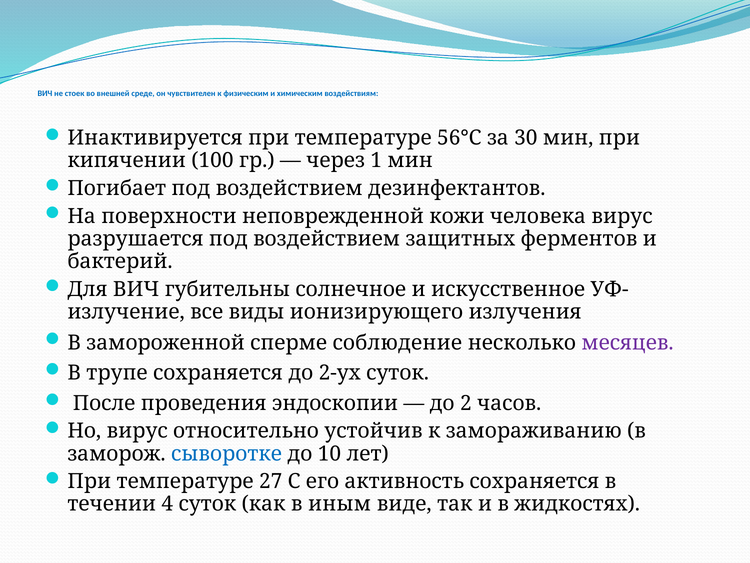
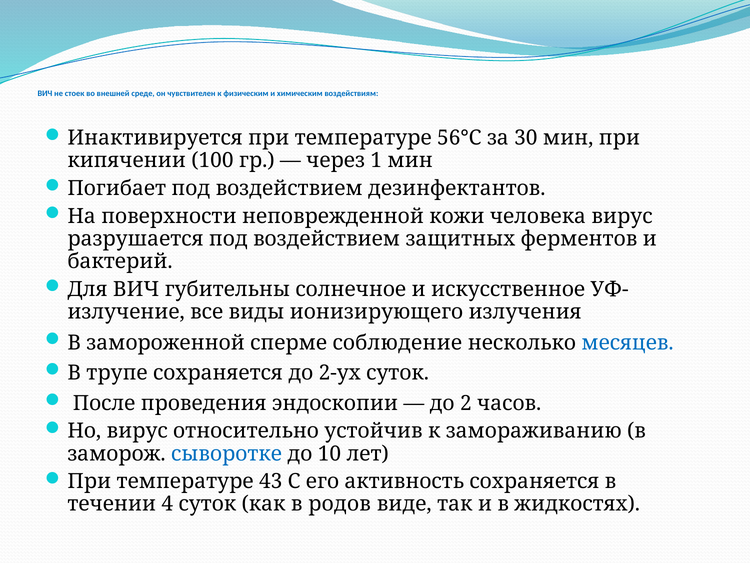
месяцев colour: purple -> blue
27: 27 -> 43
иным: иным -> родов
